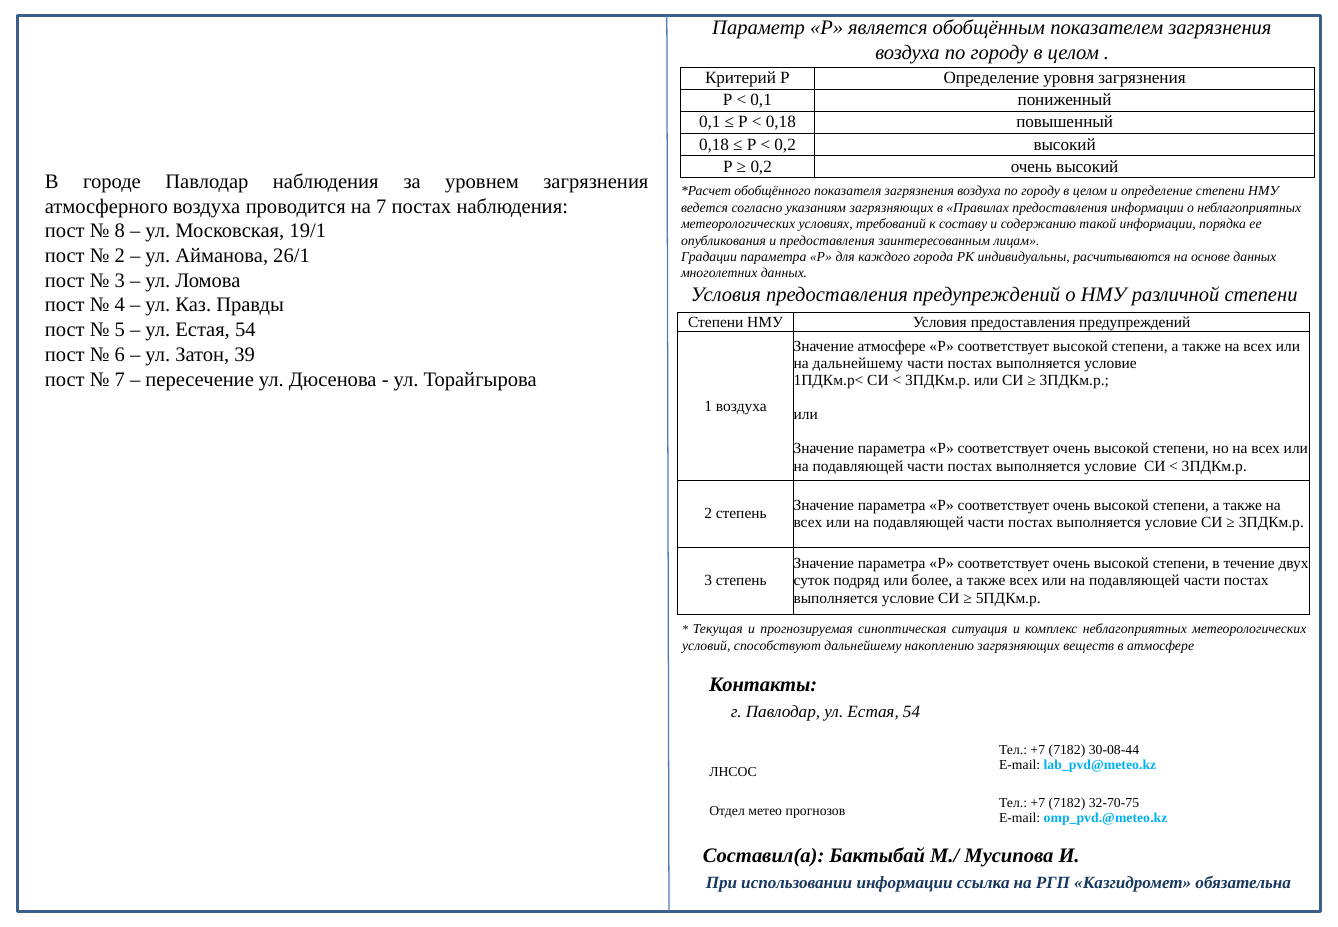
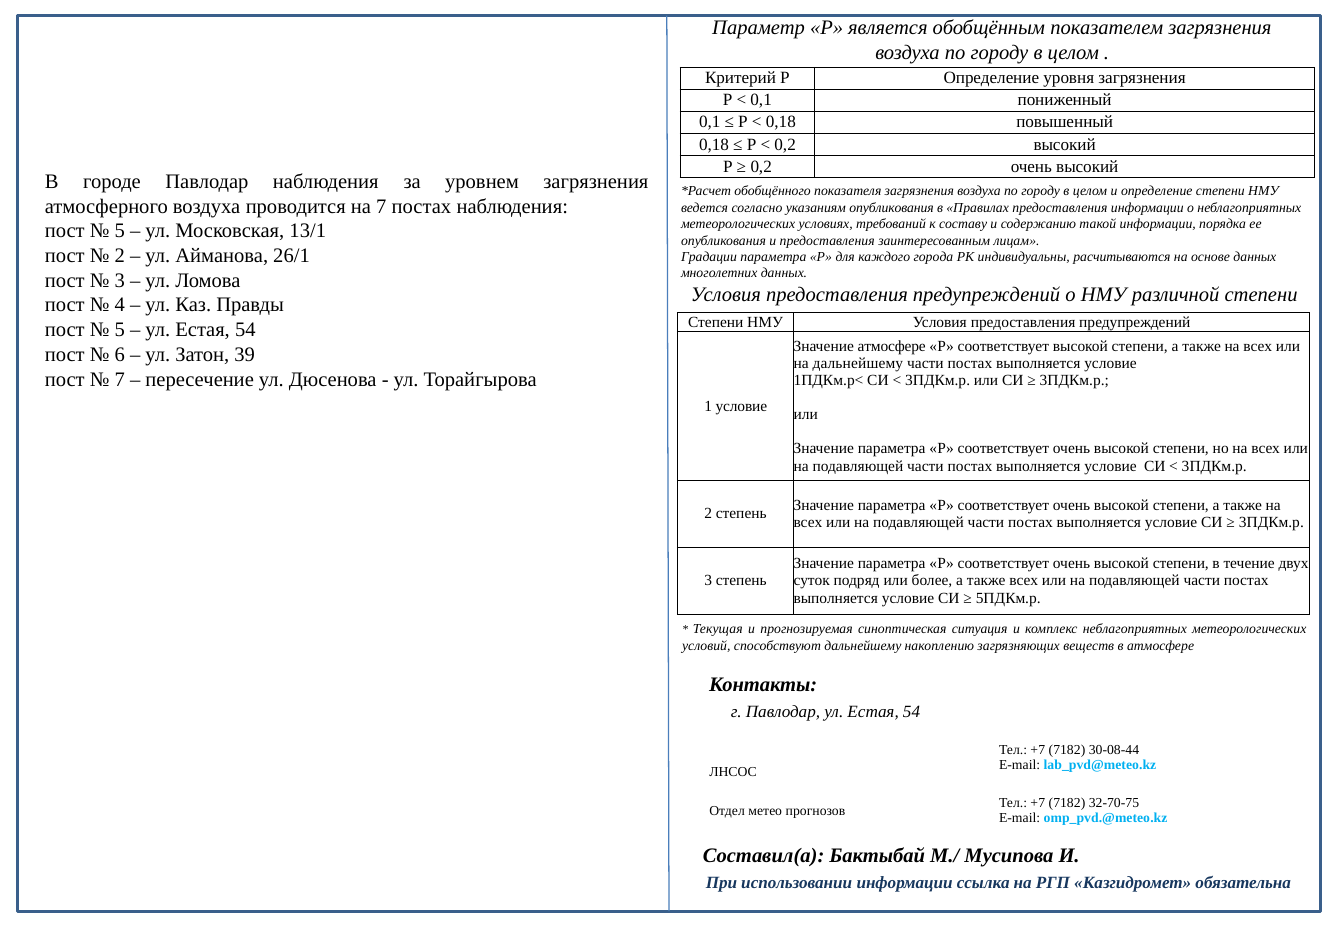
указаниям загрязняющих: загрязняющих -> опубликования
8 at (120, 231): 8 -> 5
19/1: 19/1 -> 13/1
1 воздуха: воздуха -> условие
